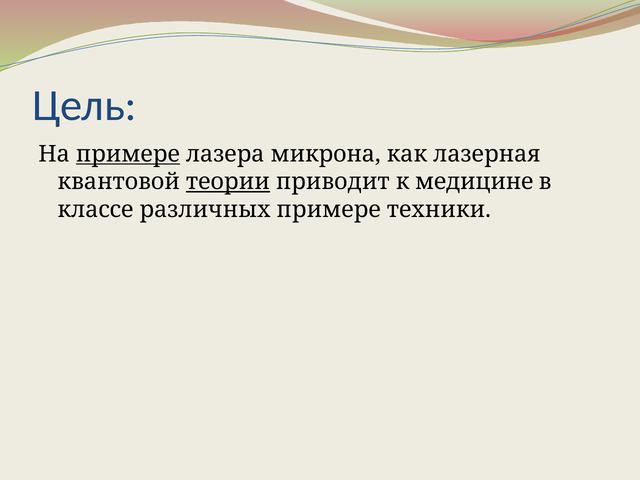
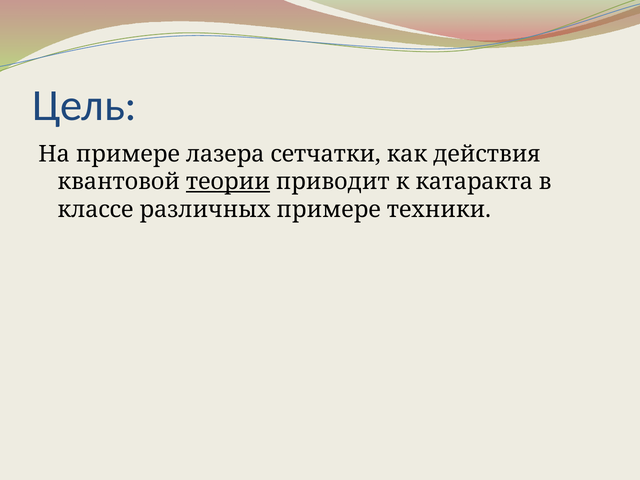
примере at (128, 154) underline: present -> none
микрона: микрона -> сетчатки
лазерная: лазерная -> действия
медицине: медицине -> катаракта
